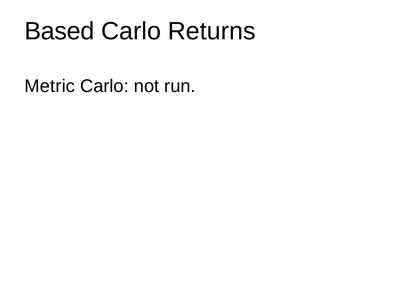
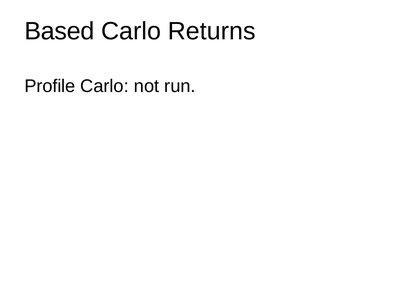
Metric: Metric -> Profile
